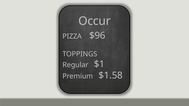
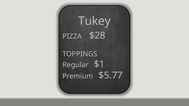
Occur: Occur -> Tukey
$96: $96 -> $28
$1.58: $1.58 -> $5.77
